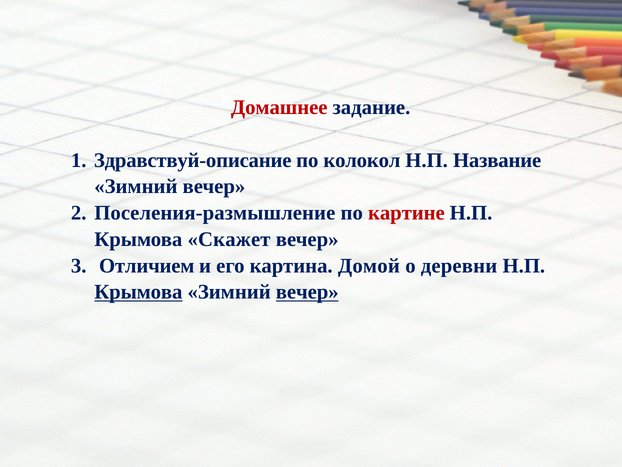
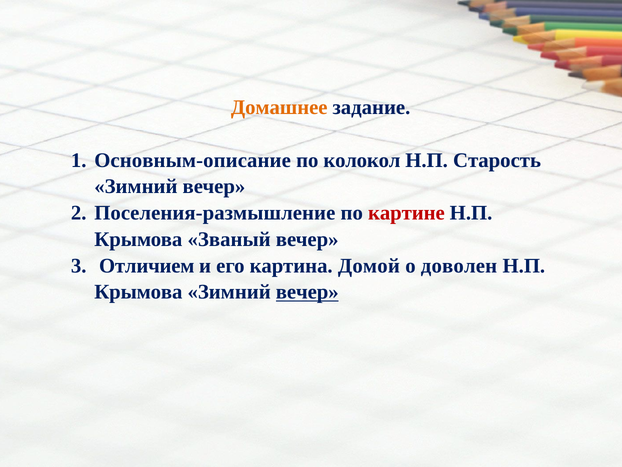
Домашнее colour: red -> orange
Здравствуй-описание: Здравствуй-описание -> Основным-описание
Название: Название -> Старость
Скажет: Скажет -> Званый
деревни: деревни -> доволен
Крымова at (138, 292) underline: present -> none
